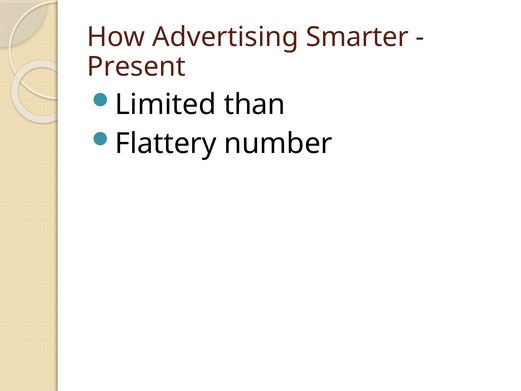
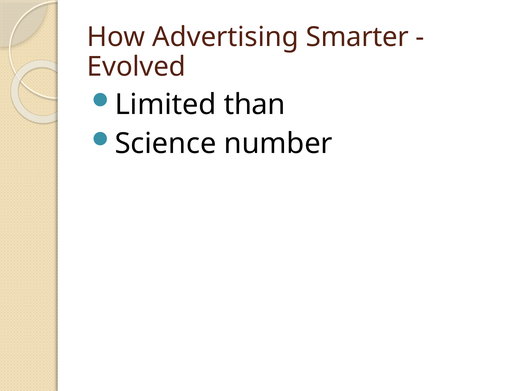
Present: Present -> Evolved
Flattery: Flattery -> Science
